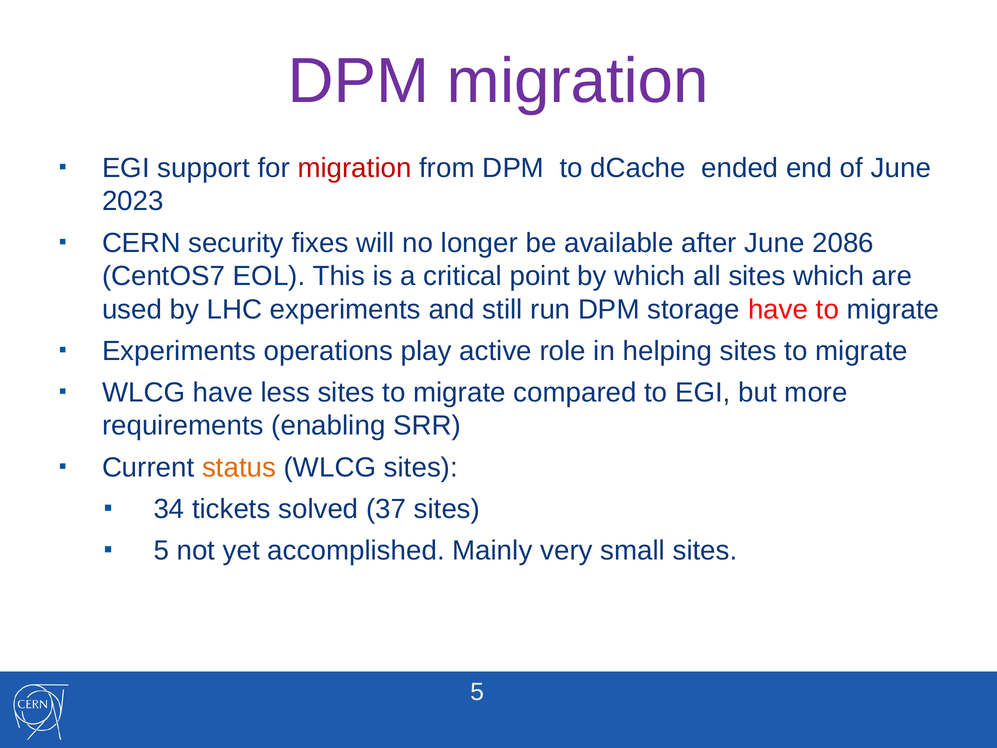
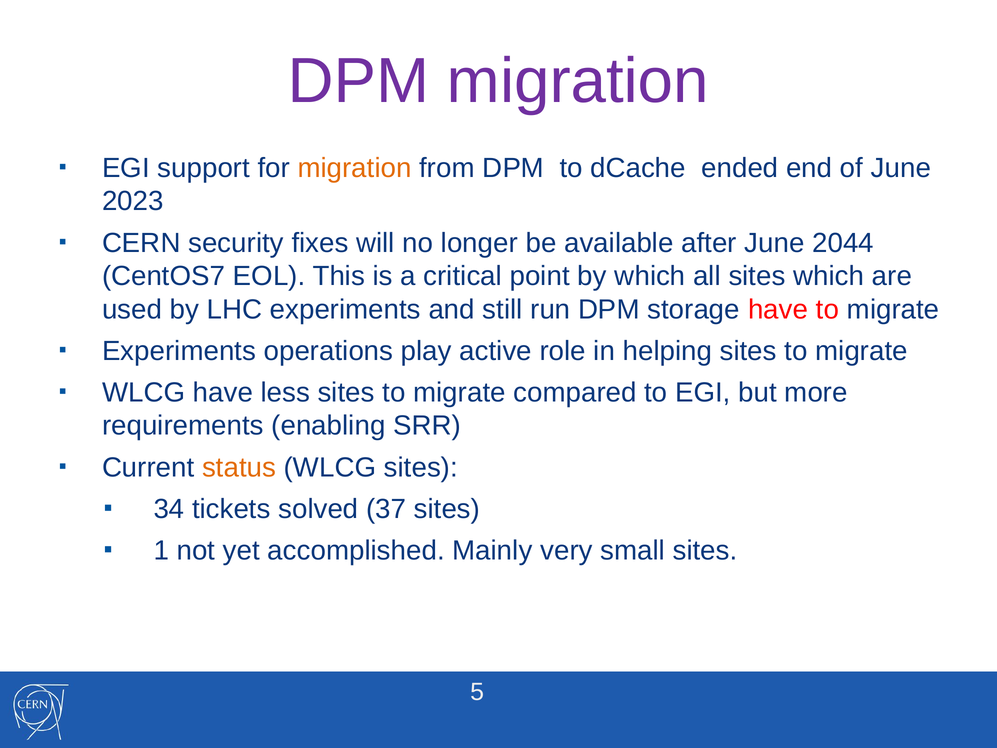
migration at (355, 168) colour: red -> orange
2086: 2086 -> 2044
5 at (161, 550): 5 -> 1
